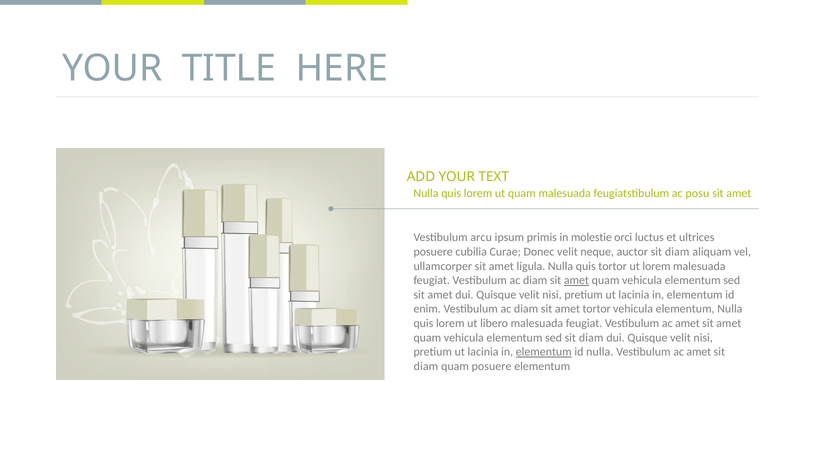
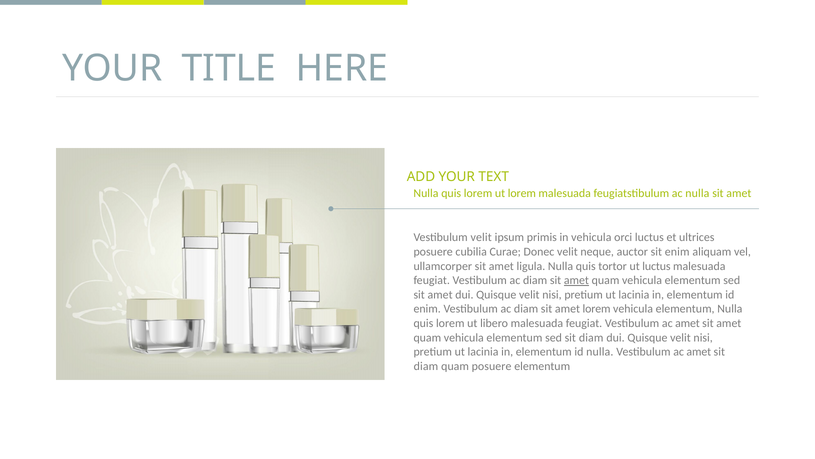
ut quam: quam -> lorem
ac posu: posu -> nulla
Vestibulum arcu: arcu -> velit
in molestie: molestie -> vehicula
auctor sit diam: diam -> enim
ut lorem: lorem -> luctus
amet tortor: tortor -> lorem
elementum at (544, 351) underline: present -> none
